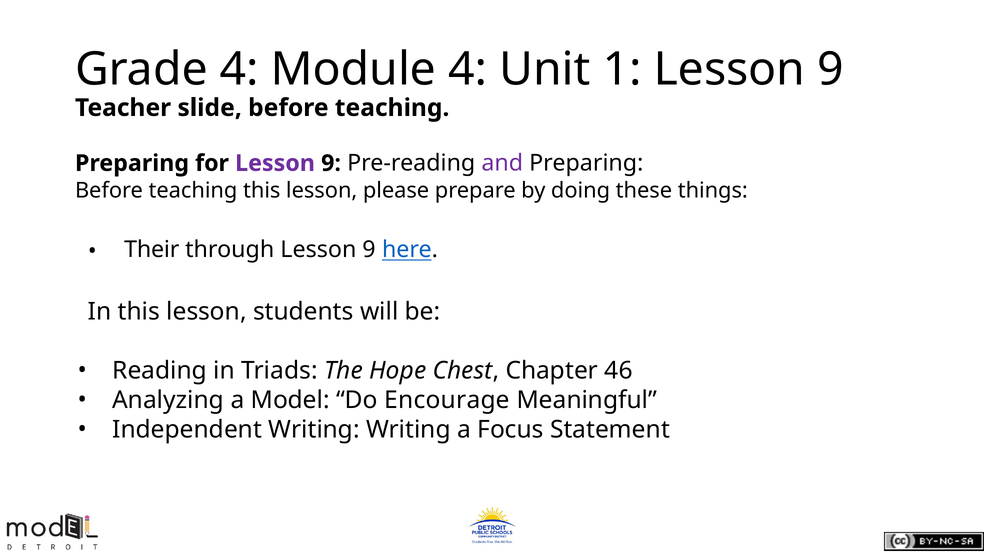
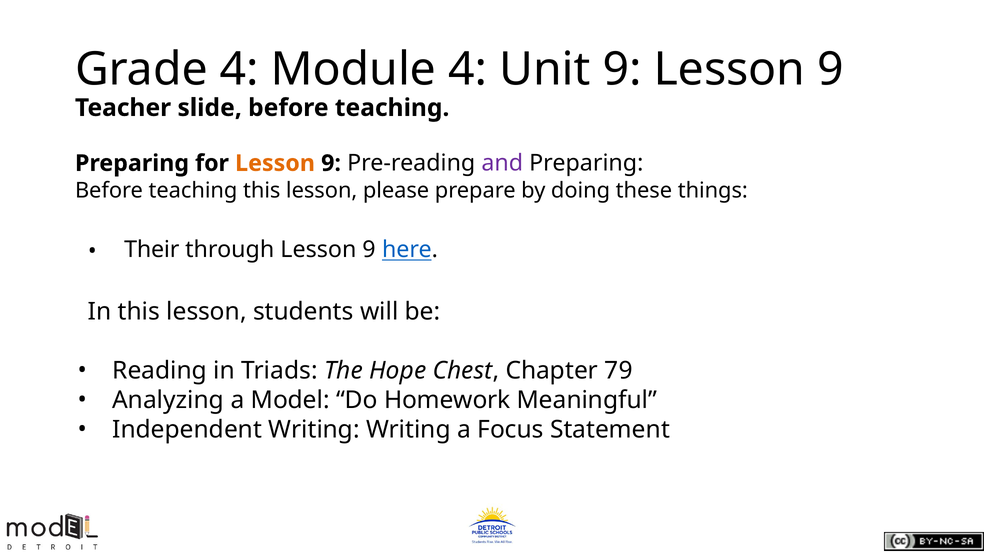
Unit 1: 1 -> 9
Lesson at (275, 163) colour: purple -> orange
46: 46 -> 79
Encourage: Encourage -> Homework
